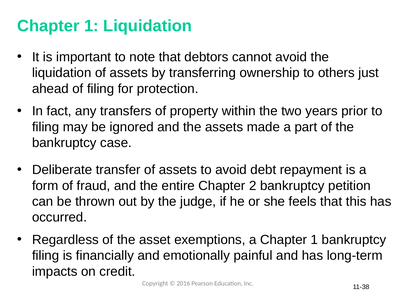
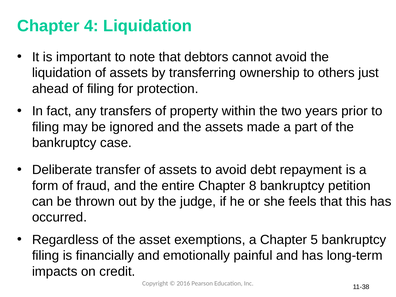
1 at (91, 26): 1 -> 4
2: 2 -> 8
a Chapter 1: 1 -> 5
